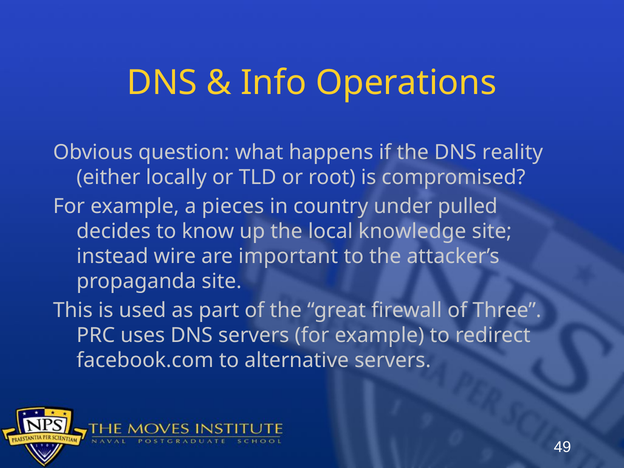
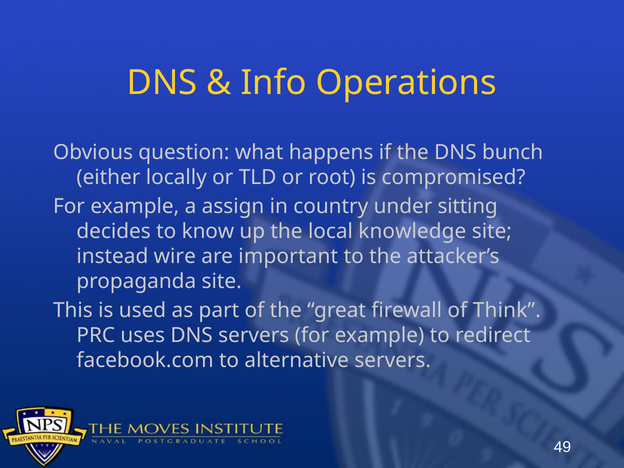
reality: reality -> bunch
pieces: pieces -> assign
pulled: pulled -> sitting
Three: Three -> Think
